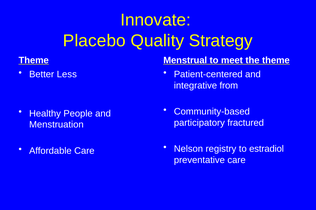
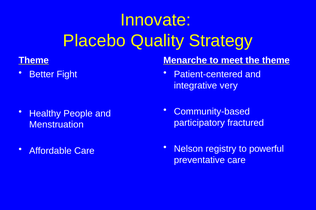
Menstrual: Menstrual -> Menarche
Less: Less -> Fight
from: from -> very
estradiol: estradiol -> powerful
